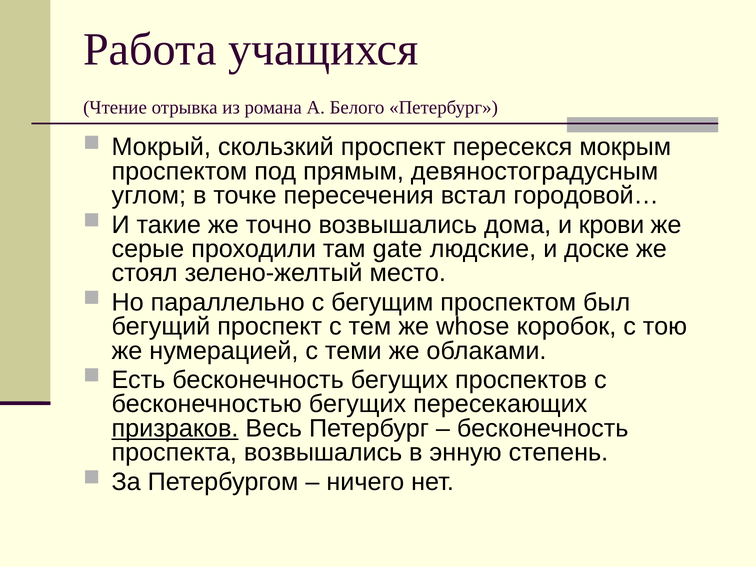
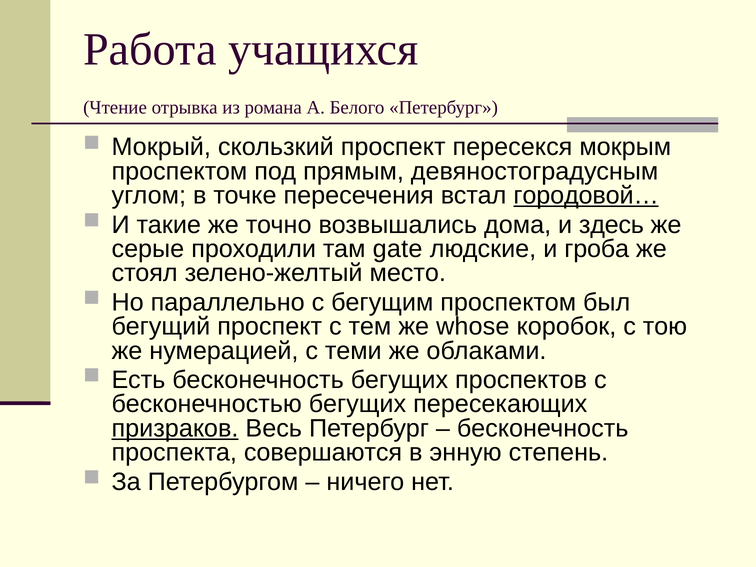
городовой… underline: none -> present
крови: крови -> здесь
доске: доске -> гроба
проспекта возвышались: возвышались -> совершаются
